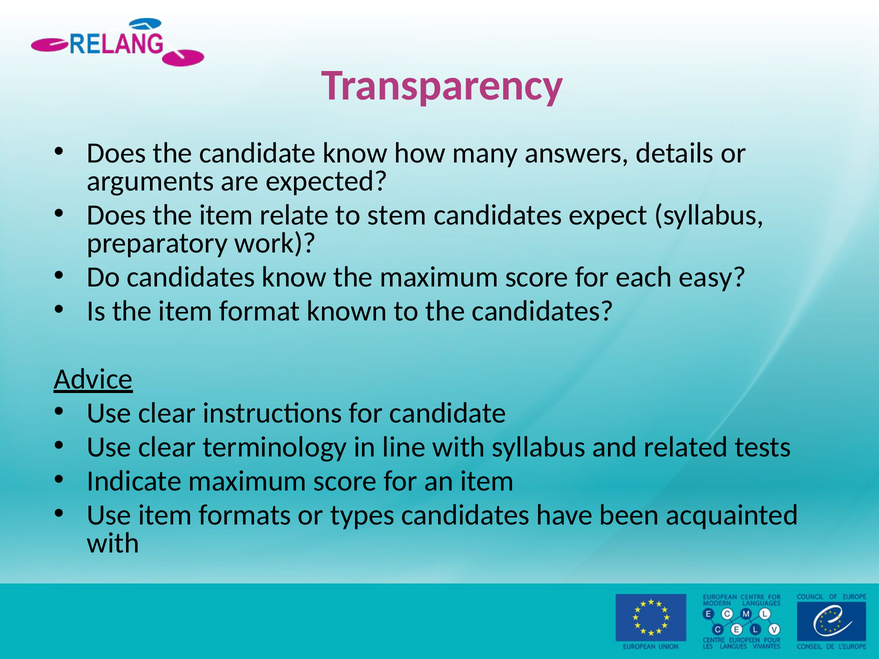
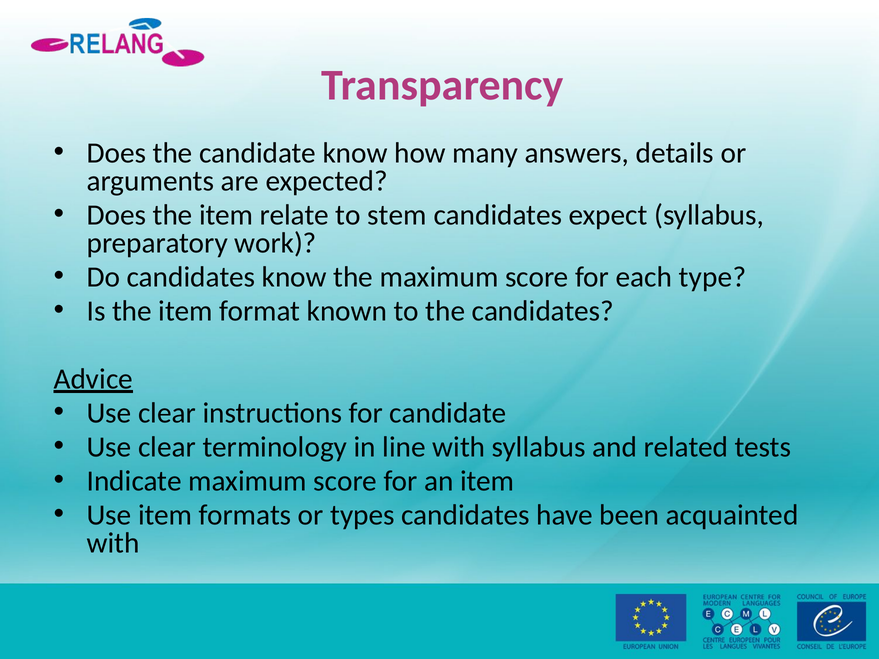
easy: easy -> type
